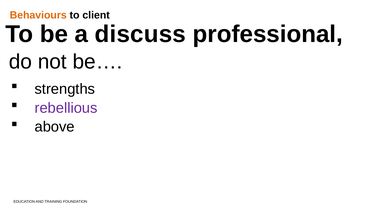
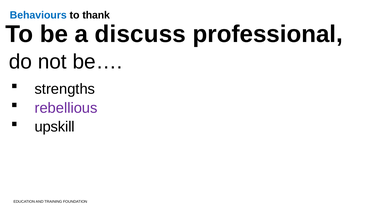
Behaviours colour: orange -> blue
client: client -> thank
above: above -> upskill
